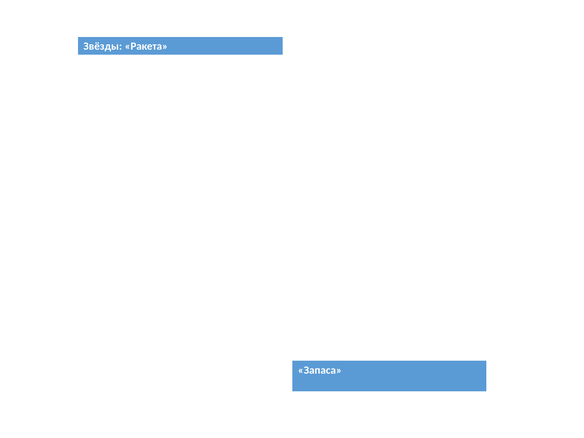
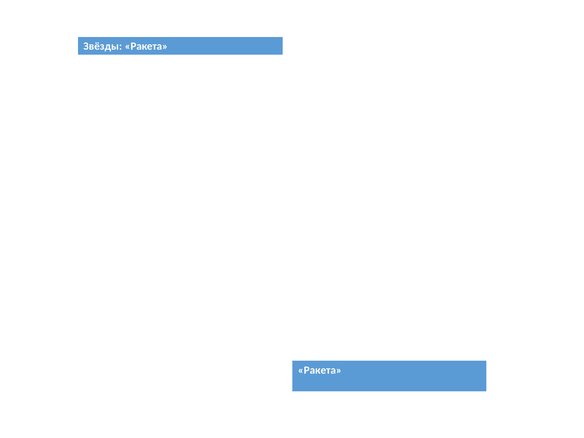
Запаса at (320, 370): Запаса -> Ракета
